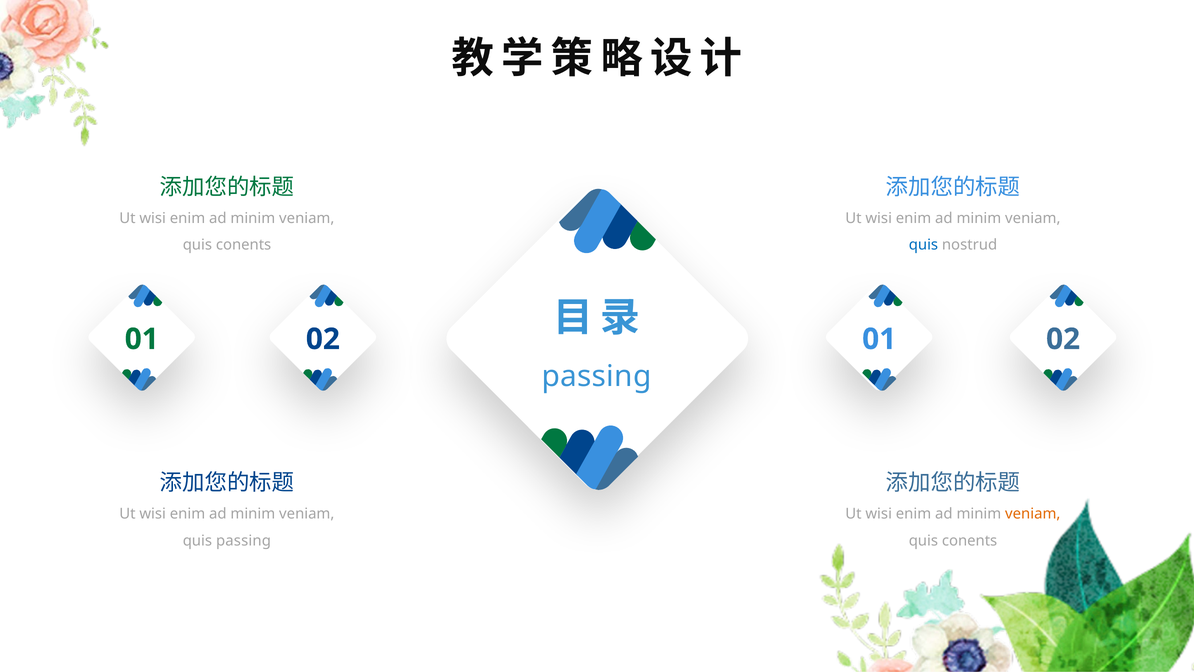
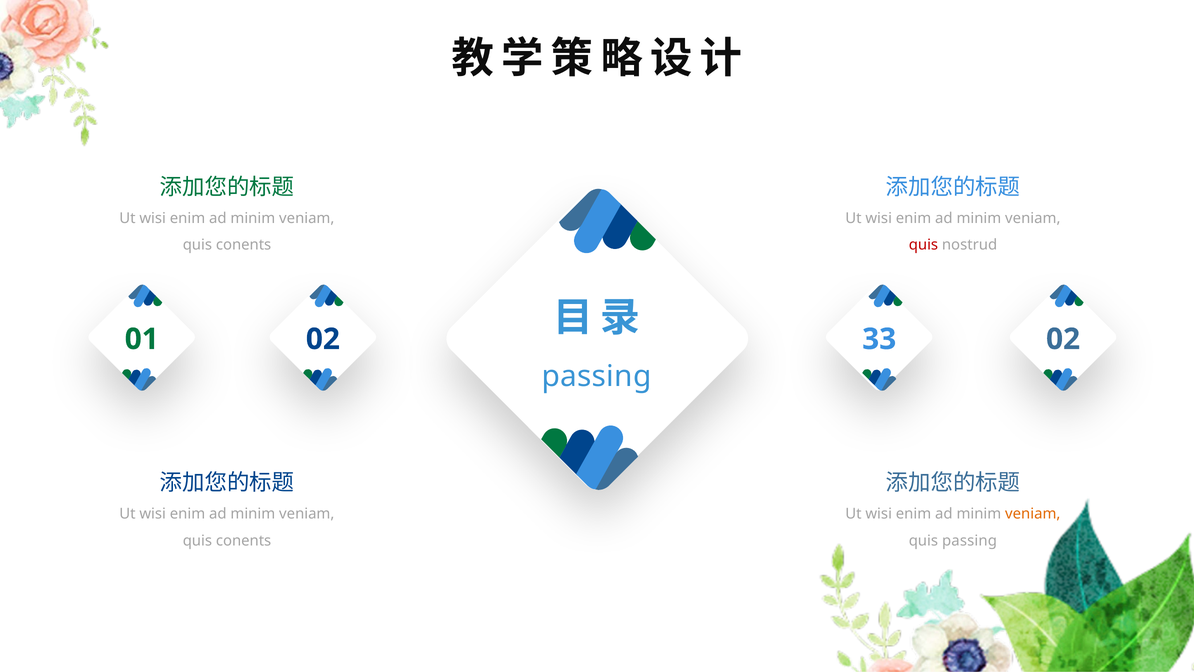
quis at (923, 245) colour: blue -> red
02 01: 01 -> 33
passing at (244, 540): passing -> conents
conents at (970, 540): conents -> passing
